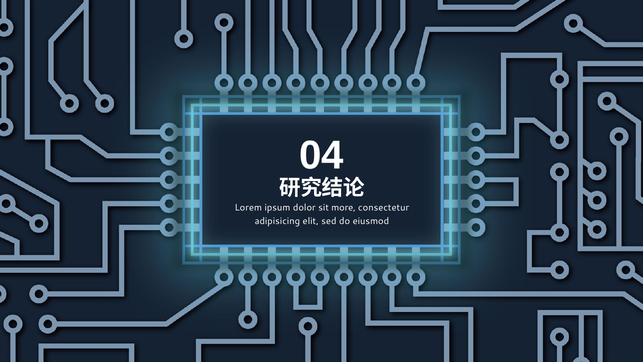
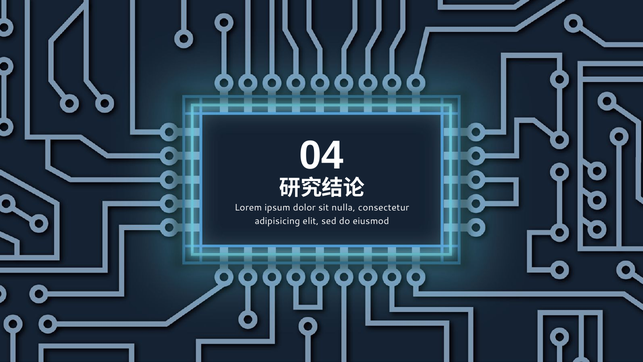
more: more -> nulla
